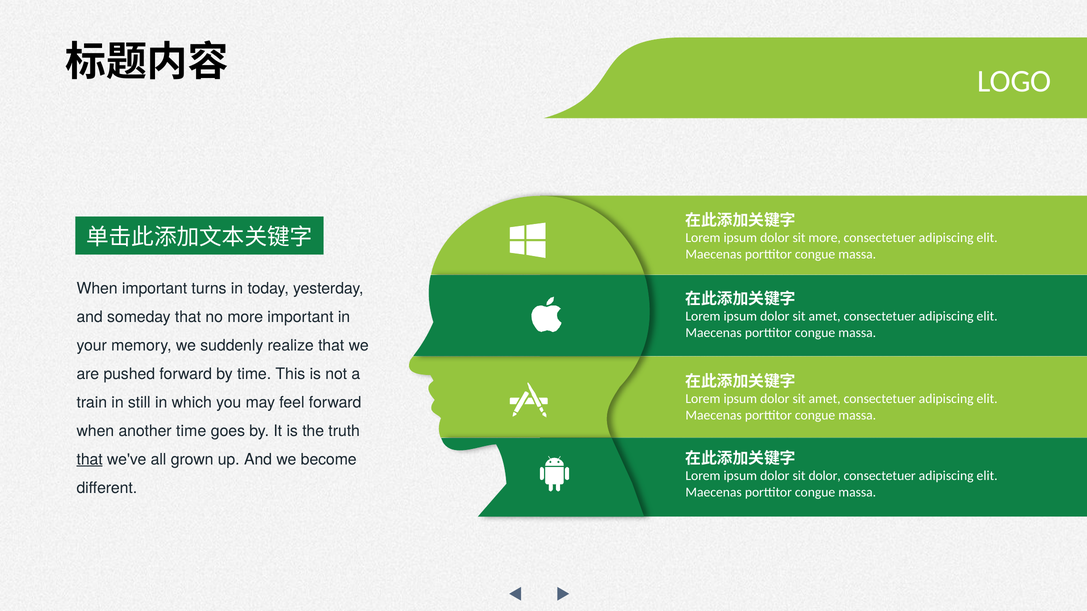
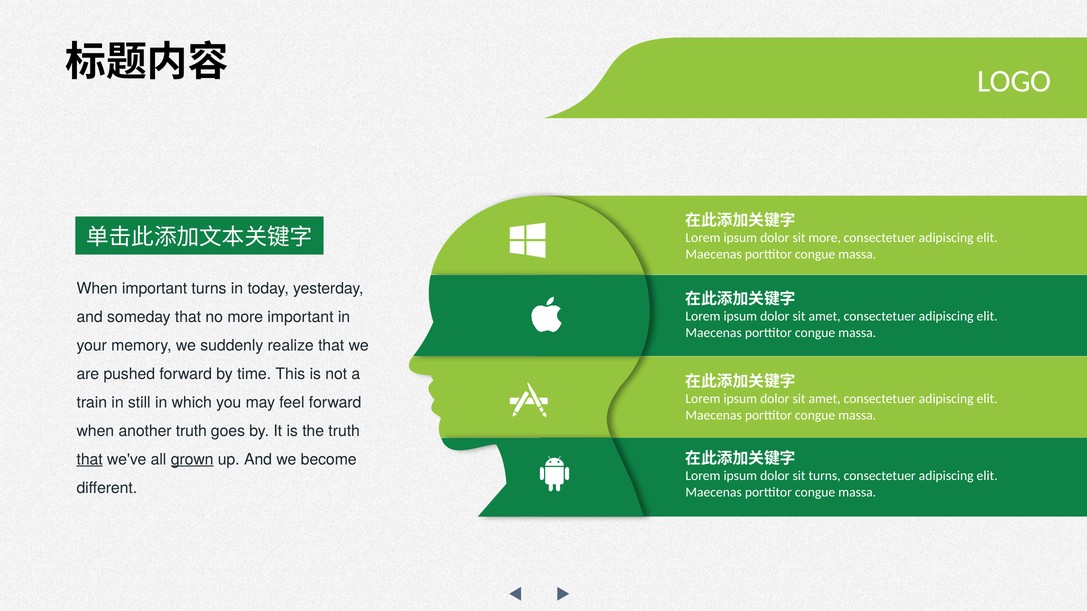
another time: time -> truth
grown underline: none -> present
sit dolor: dolor -> turns
